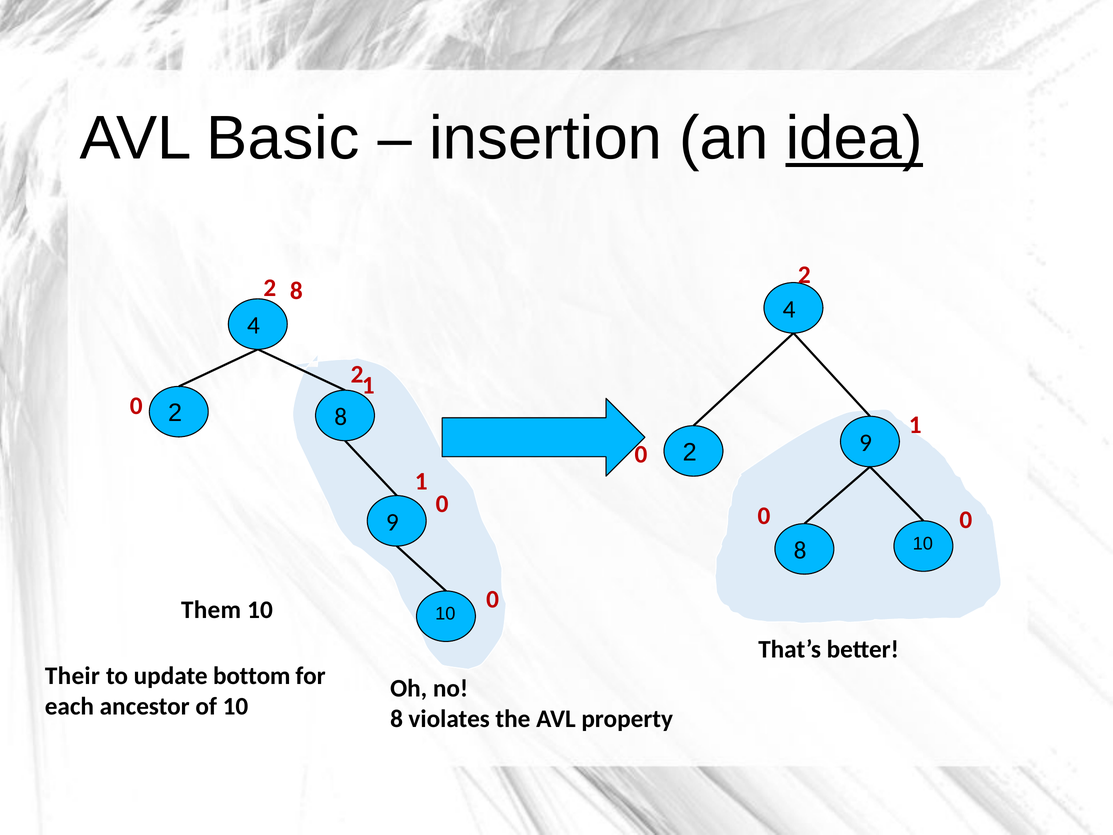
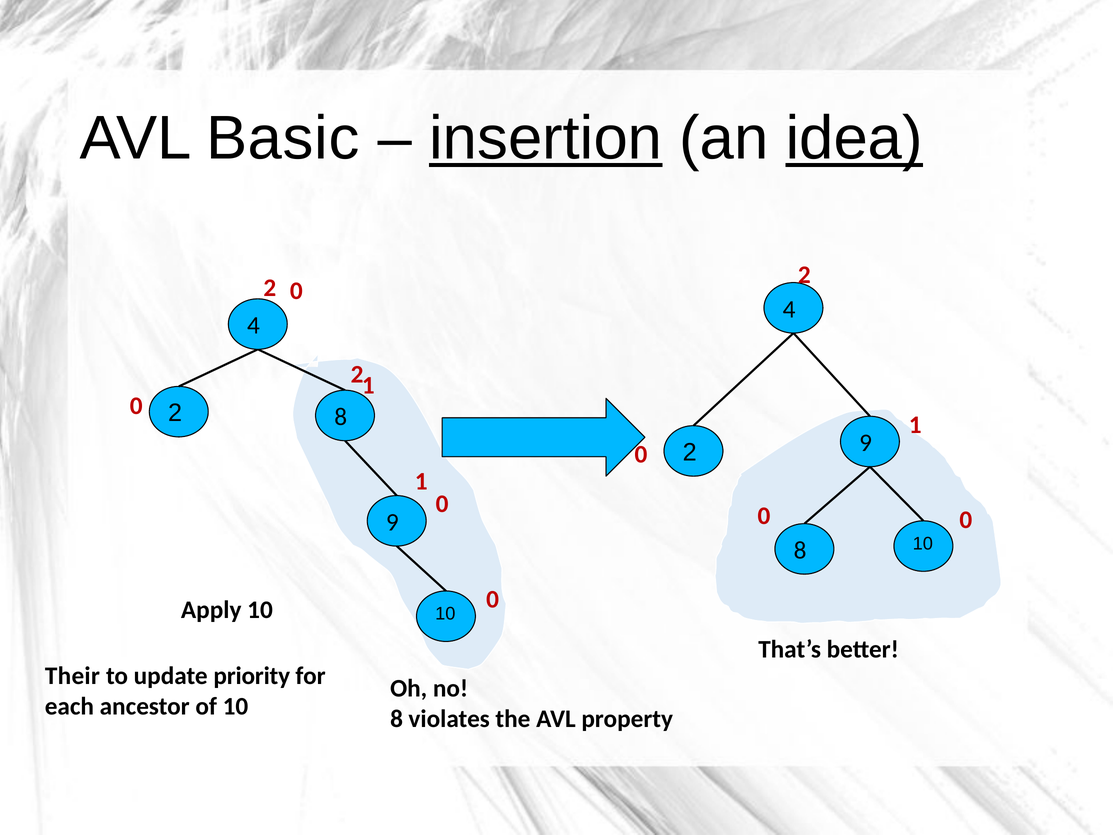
insertion underline: none -> present
8 at (296, 291): 8 -> 0
Them: Them -> Apply
bottom: bottom -> priority
